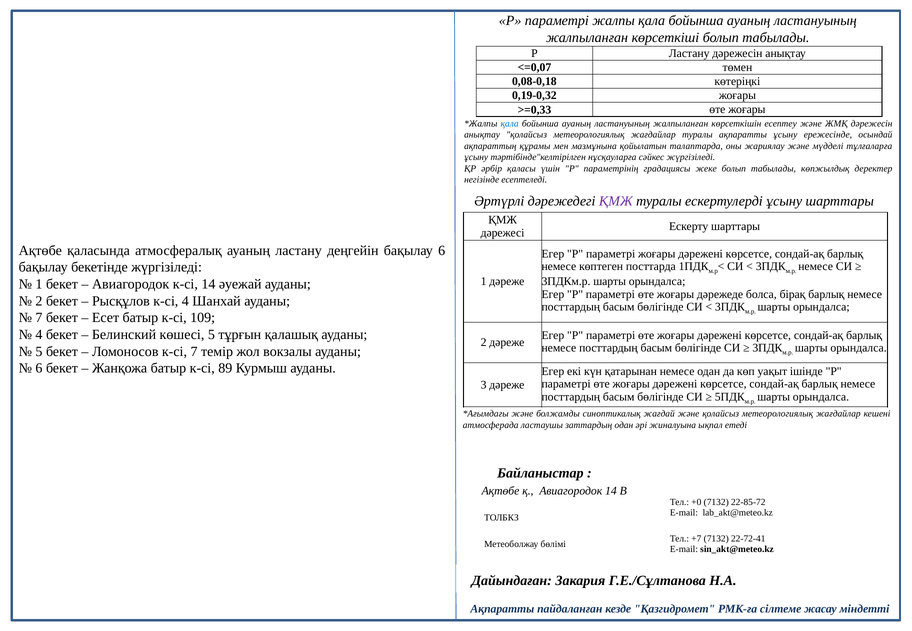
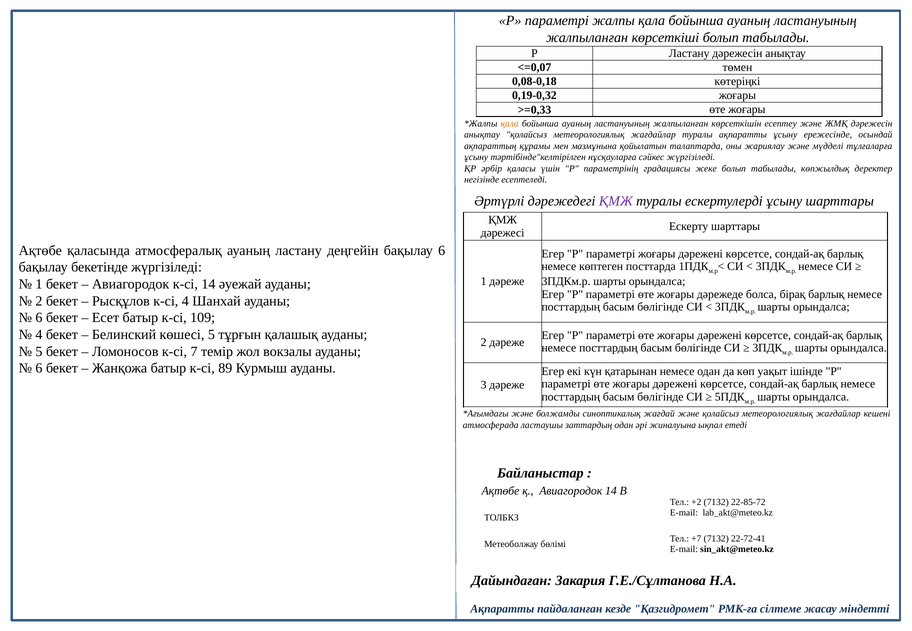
қала at (510, 124) colour: blue -> orange
7 at (39, 318): 7 -> 6
+0: +0 -> +2
